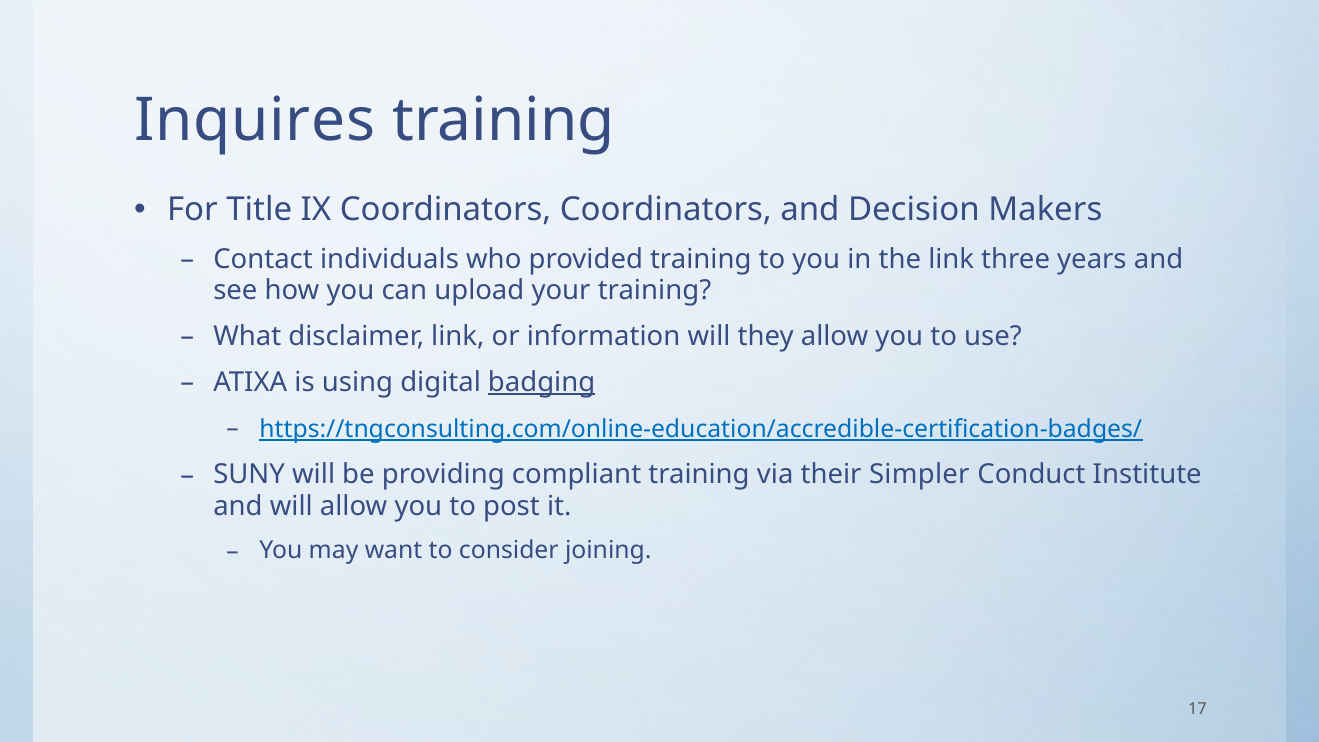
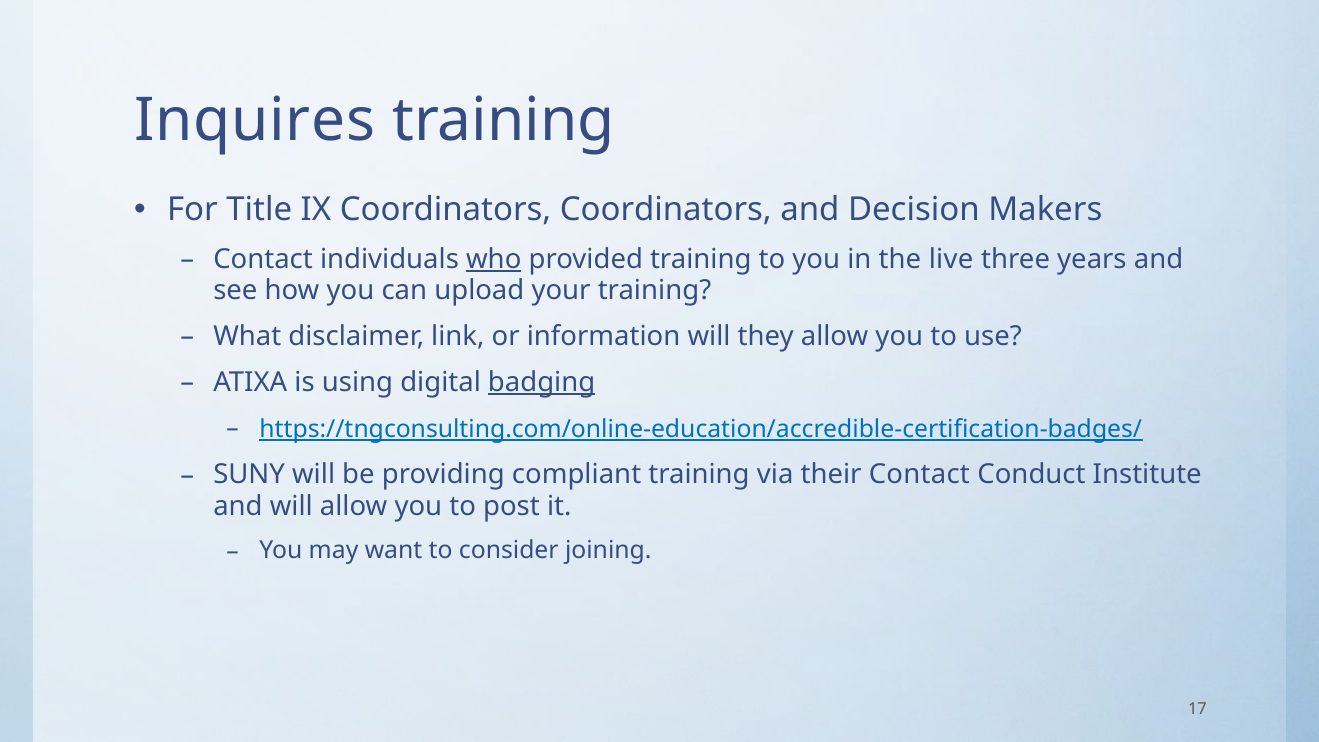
who underline: none -> present
the link: link -> live
their Simpler: Simpler -> Contact
